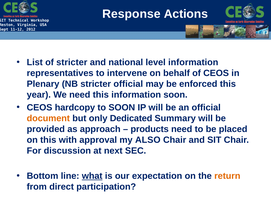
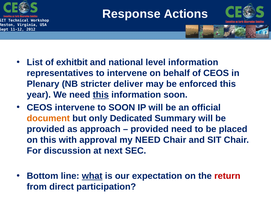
of stricter: stricter -> exhitbit
stricter official: official -> deliver
this at (101, 95) underline: none -> present
CEOS hardcopy: hardcopy -> intervene
products at (150, 129): products -> provided
my ALSO: ALSO -> NEED
return colour: orange -> red
